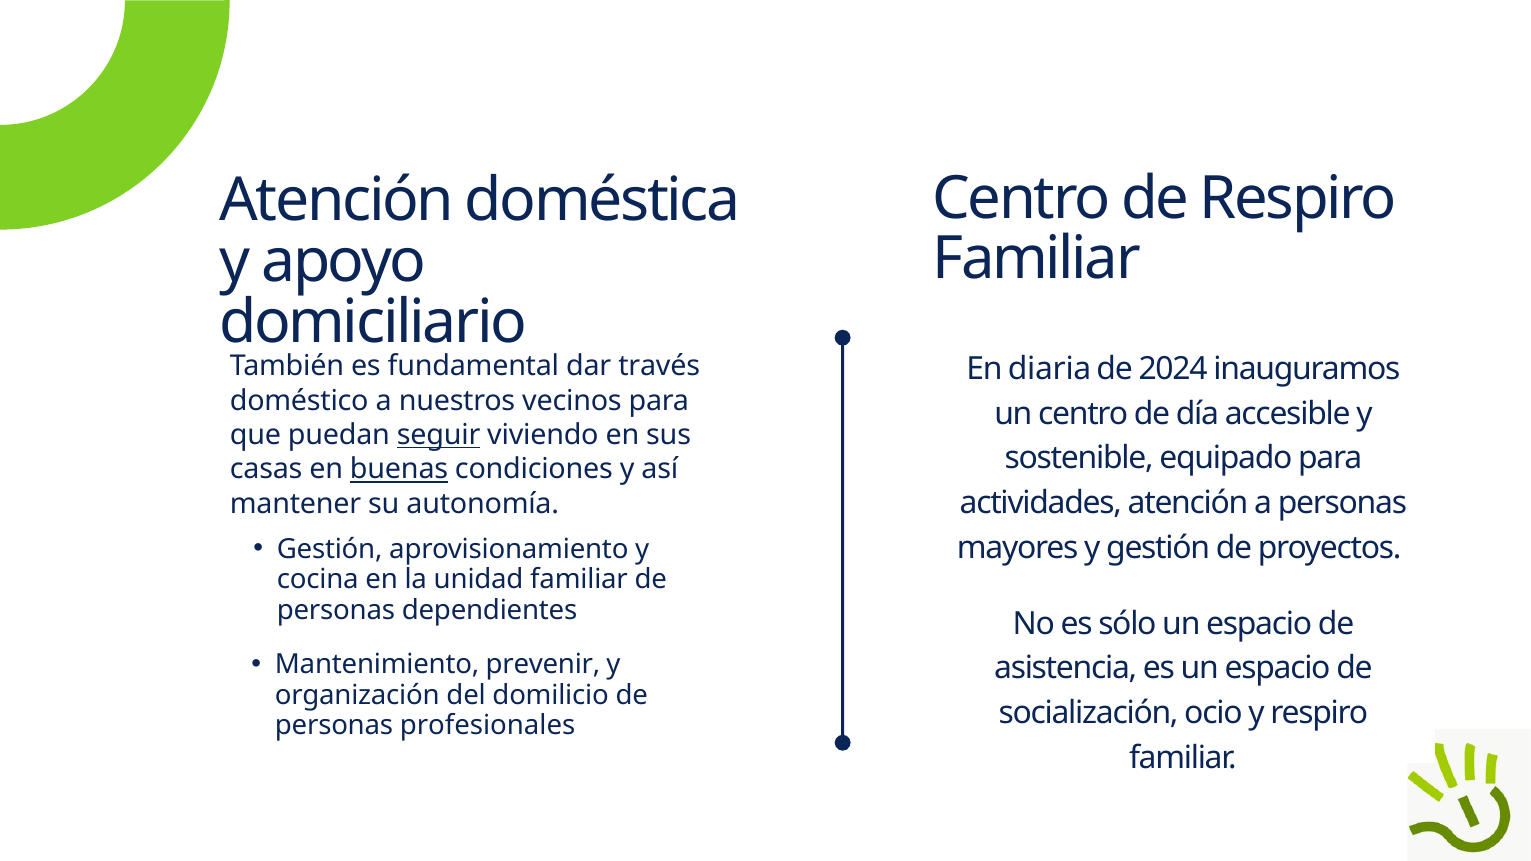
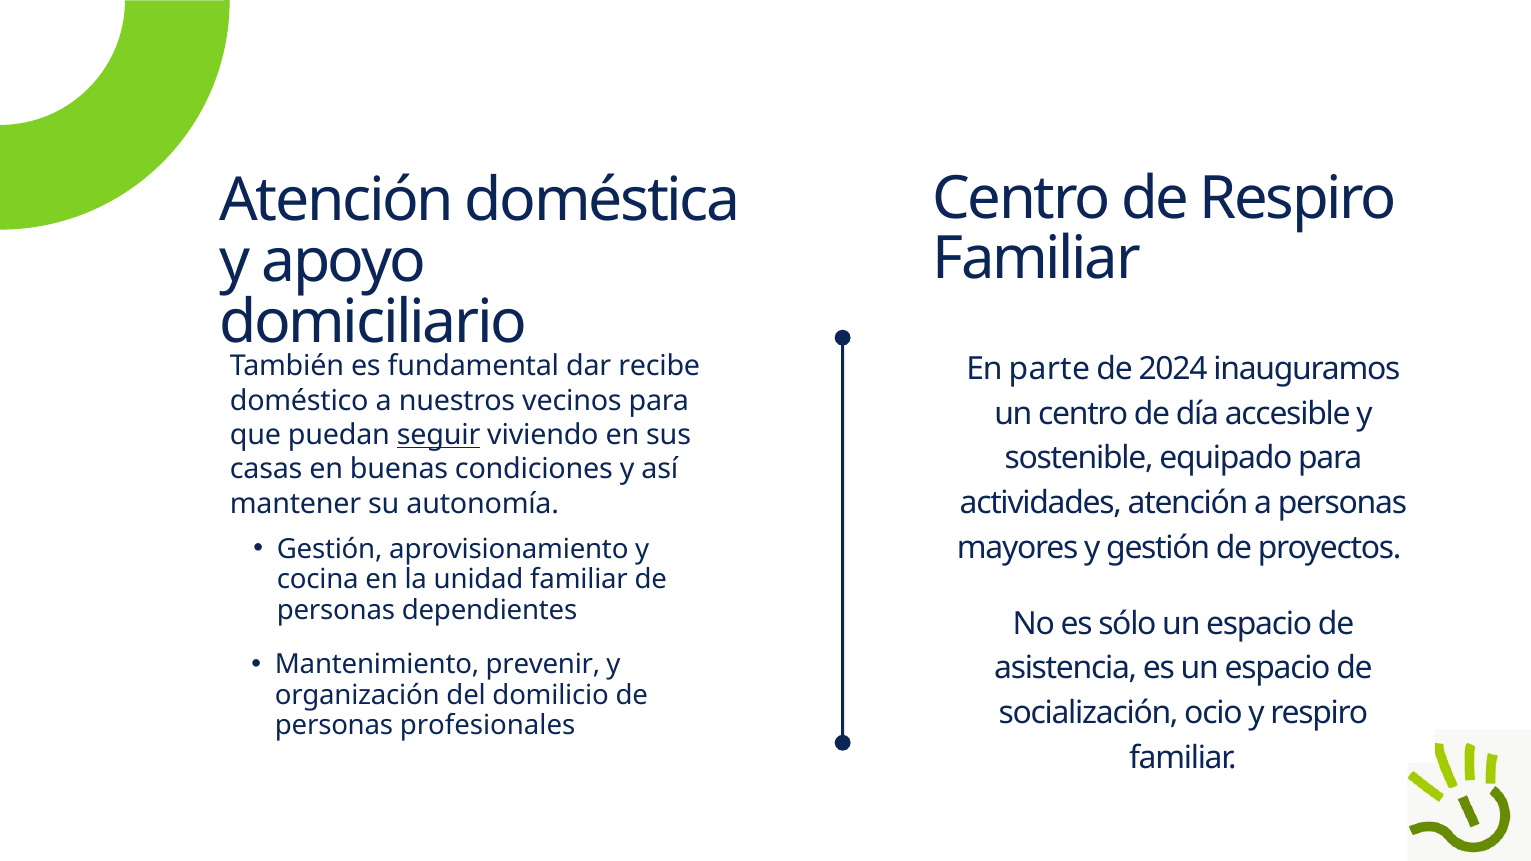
través: través -> recibe
diaria: diaria -> parte
buenas underline: present -> none
